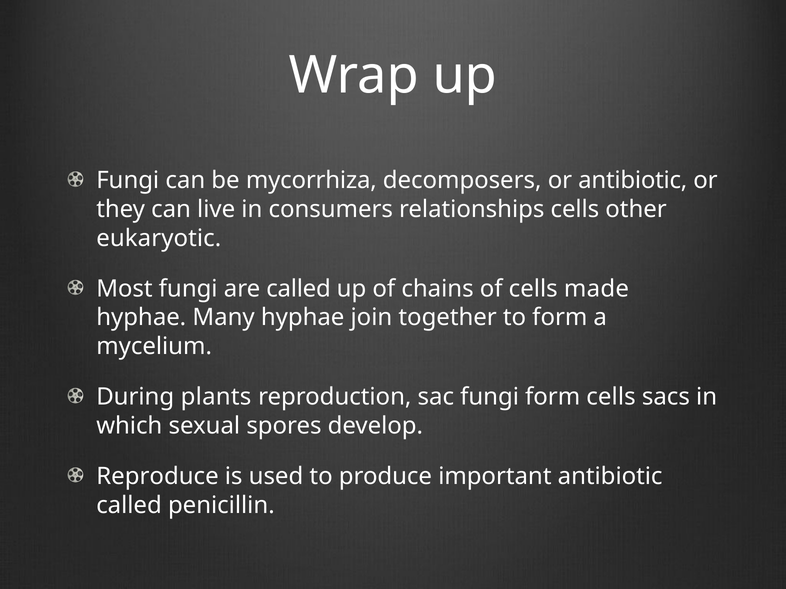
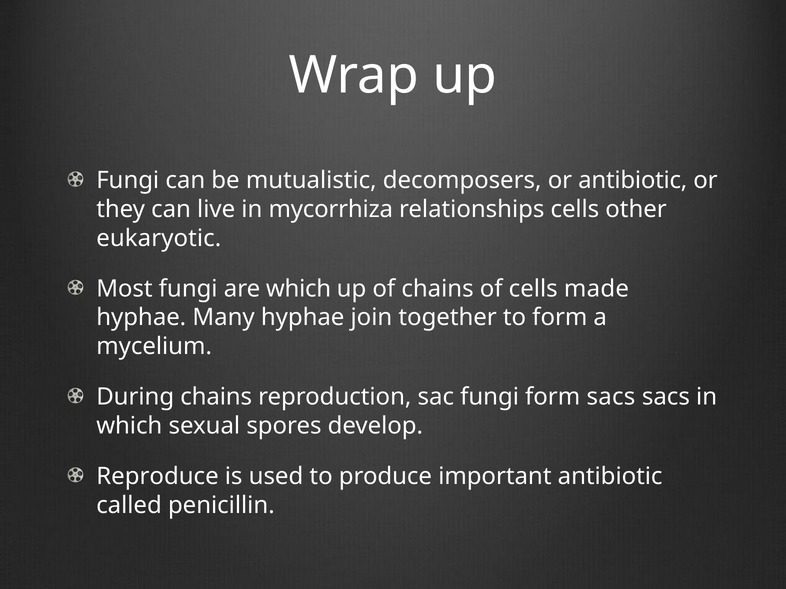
mycorrhiza: mycorrhiza -> mutualistic
consumers: consumers -> mycorrhiza
are called: called -> which
During plants: plants -> chains
form cells: cells -> sacs
